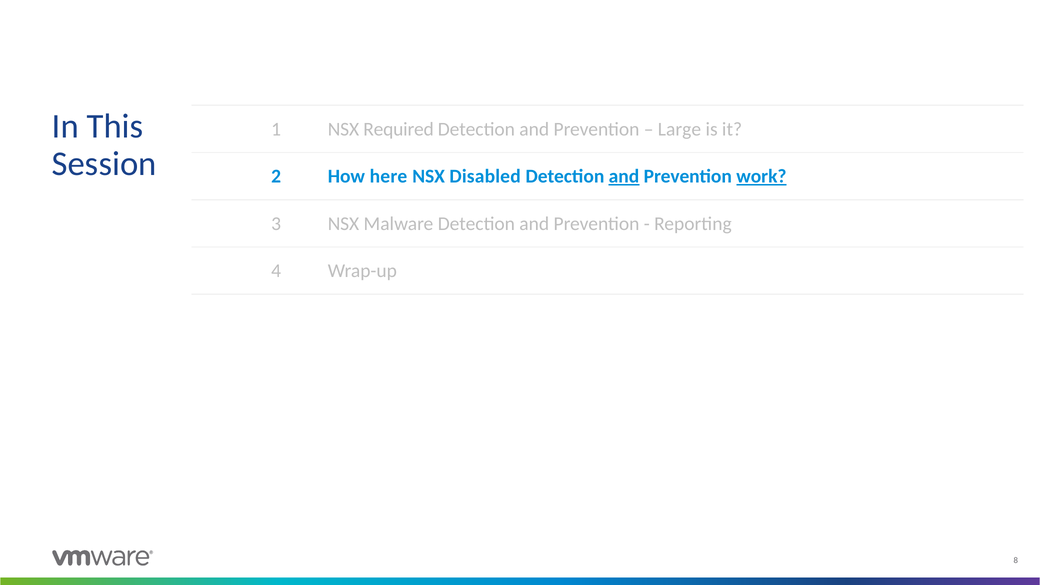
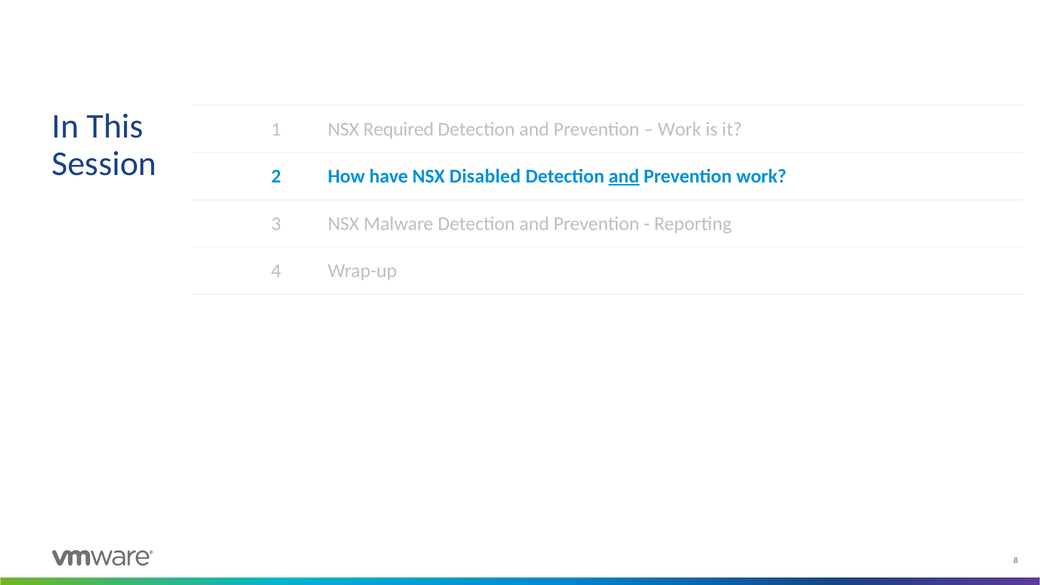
Large at (679, 129): Large -> Work
here: here -> have
work at (761, 176) underline: present -> none
